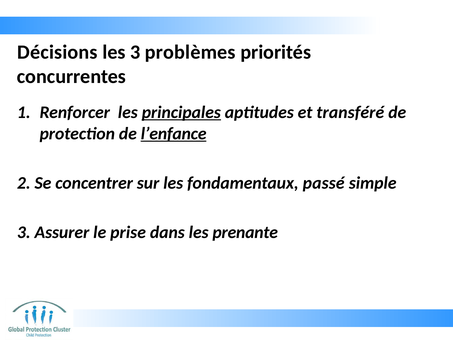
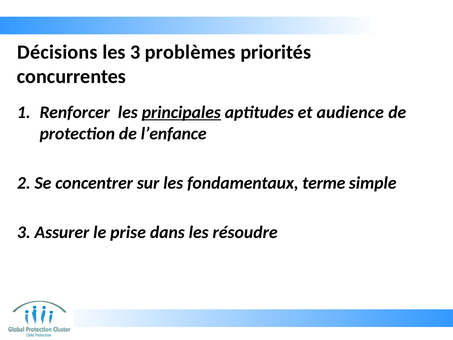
transféré: transféré -> audience
l’enfance underline: present -> none
passé: passé -> terme
prenante: prenante -> résoudre
